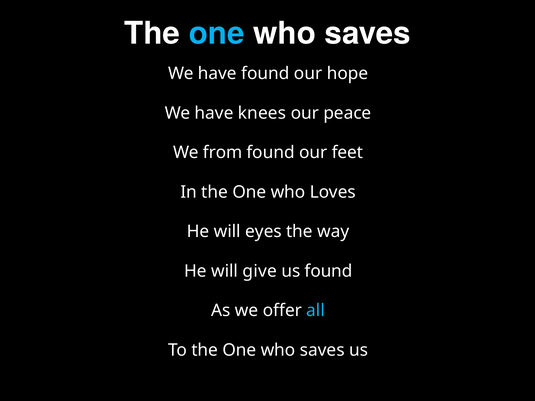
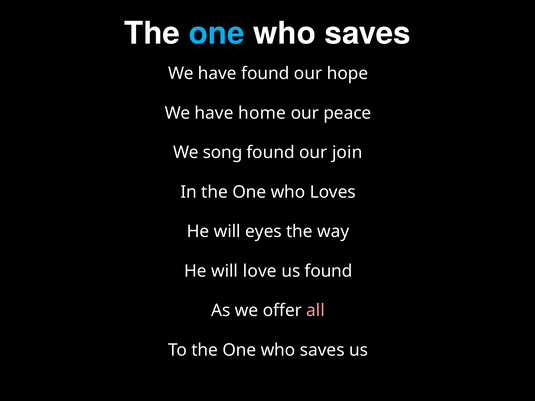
knees: knees -> home
from: from -> song
feet: feet -> join
give: give -> love
all colour: light blue -> pink
